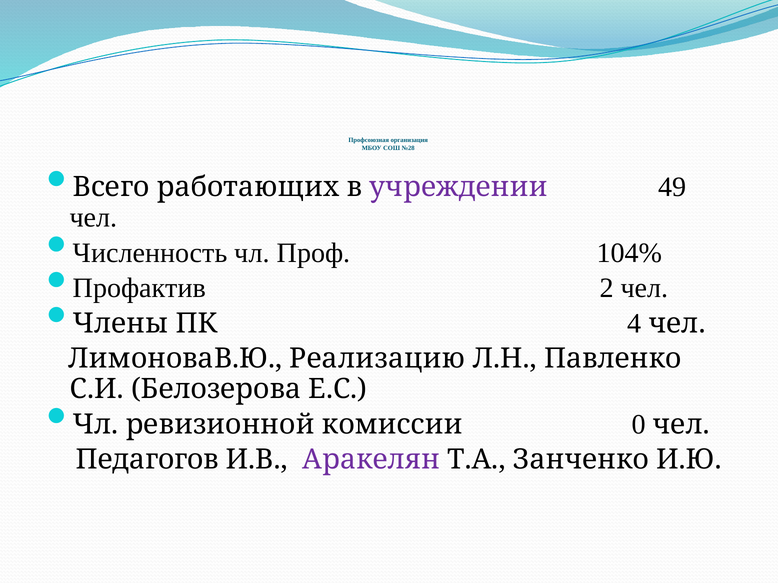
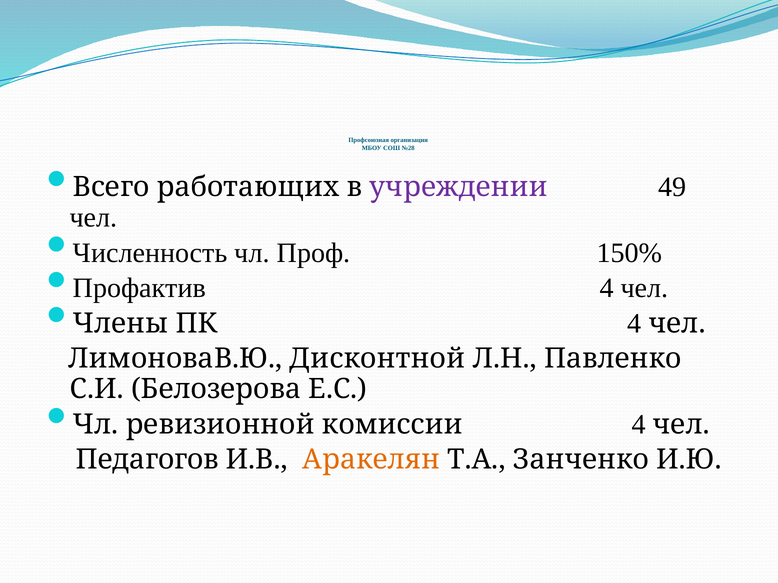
104%: 104% -> 150%
Профактив 2: 2 -> 4
Реализацию: Реализацию -> Дисконтной
комиссии 0: 0 -> 4
Аракелян colour: purple -> orange
